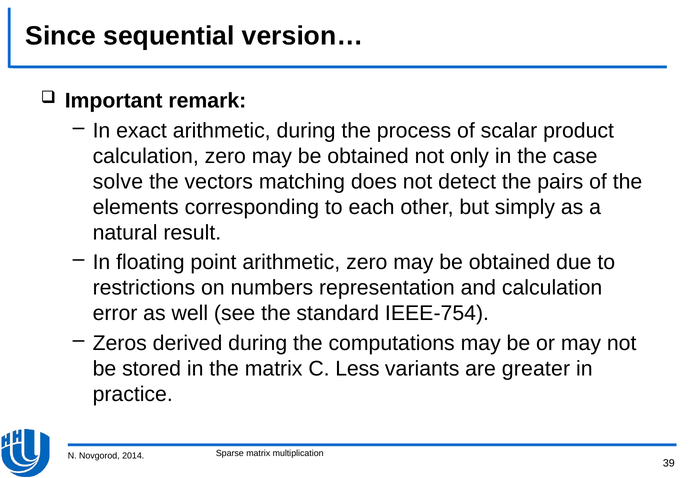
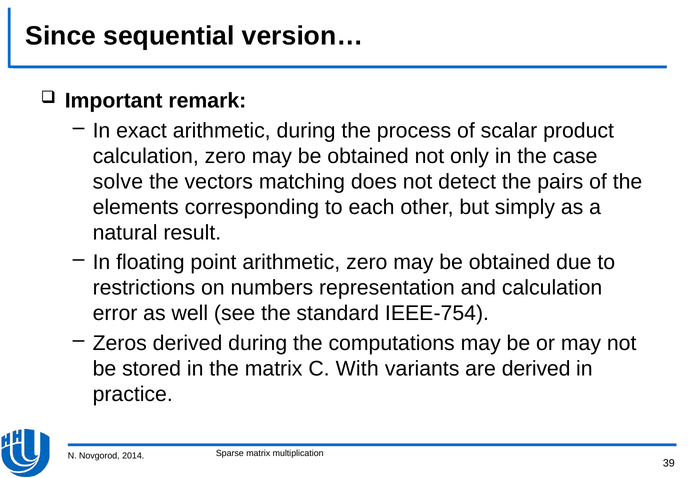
Less: Less -> With
are greater: greater -> derived
